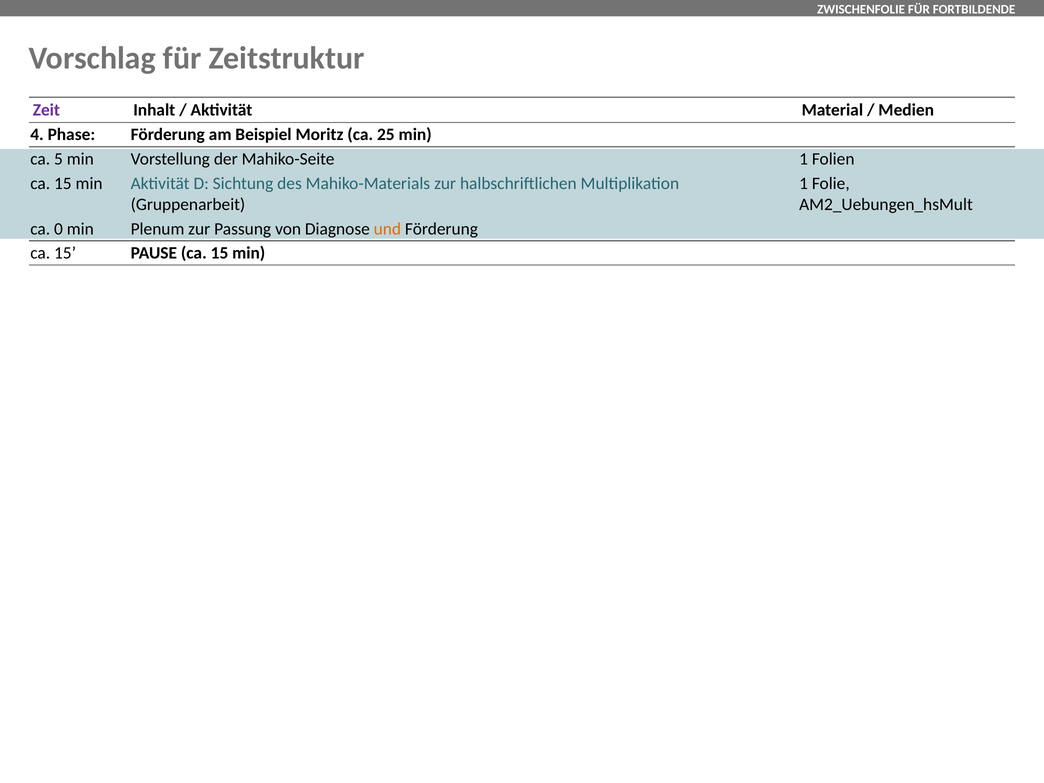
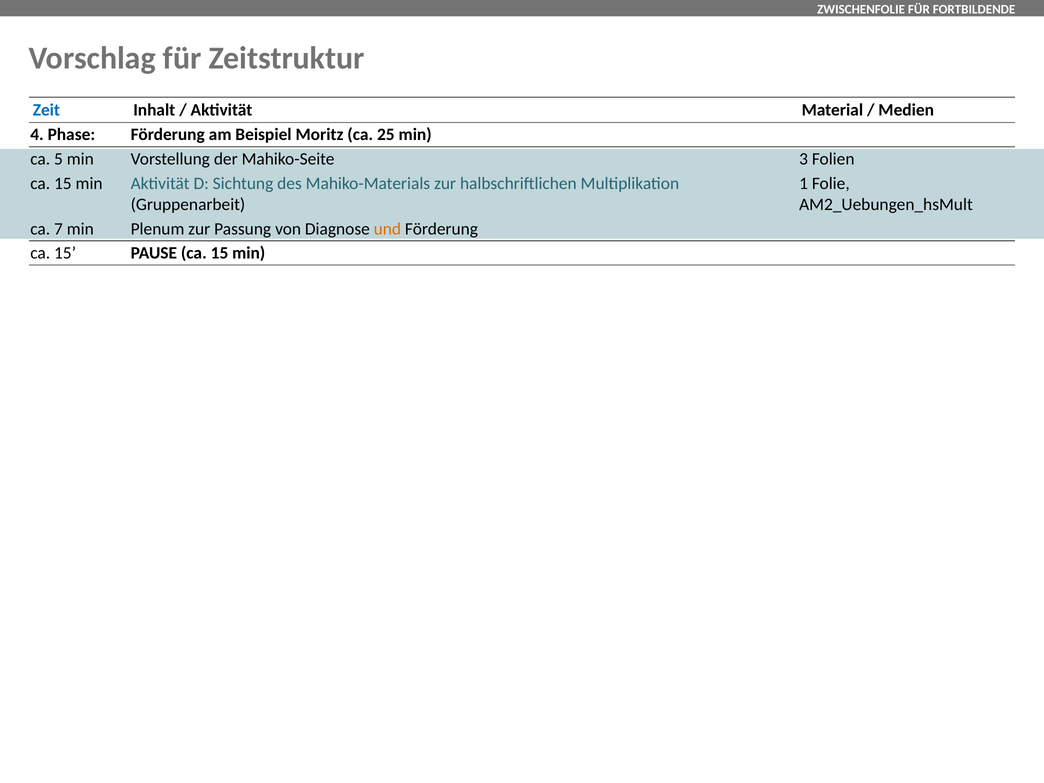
Zeit colour: purple -> blue
Mahiko-Seite 1: 1 -> 3
0: 0 -> 7
